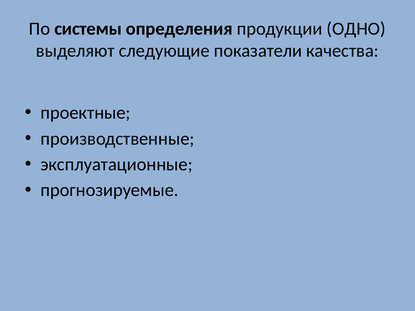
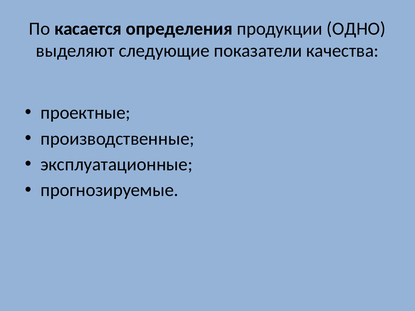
системы: системы -> касается
